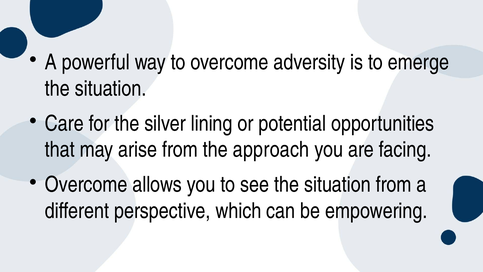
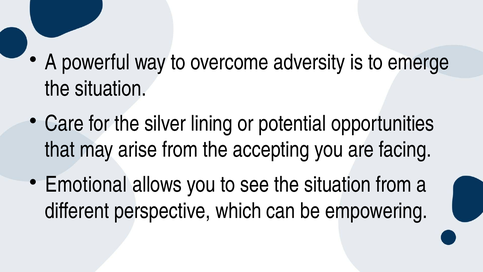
approach: approach -> accepting
Overcome at (86, 184): Overcome -> Emotional
